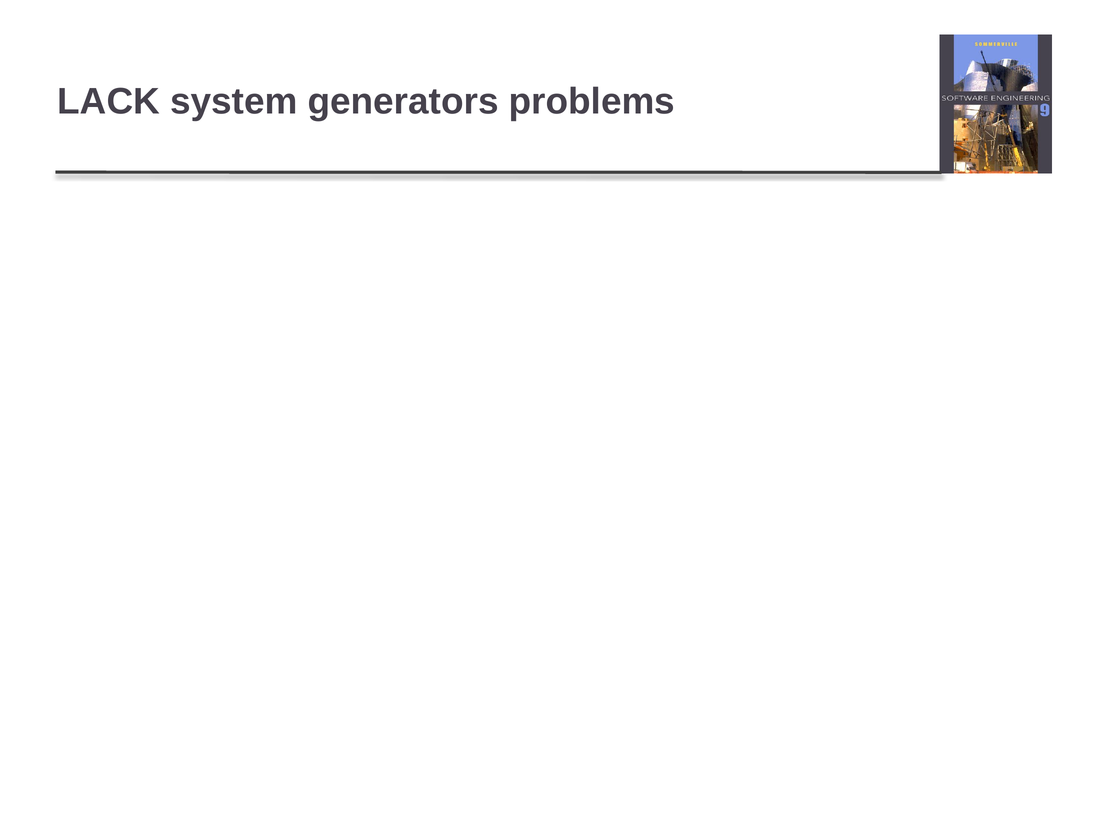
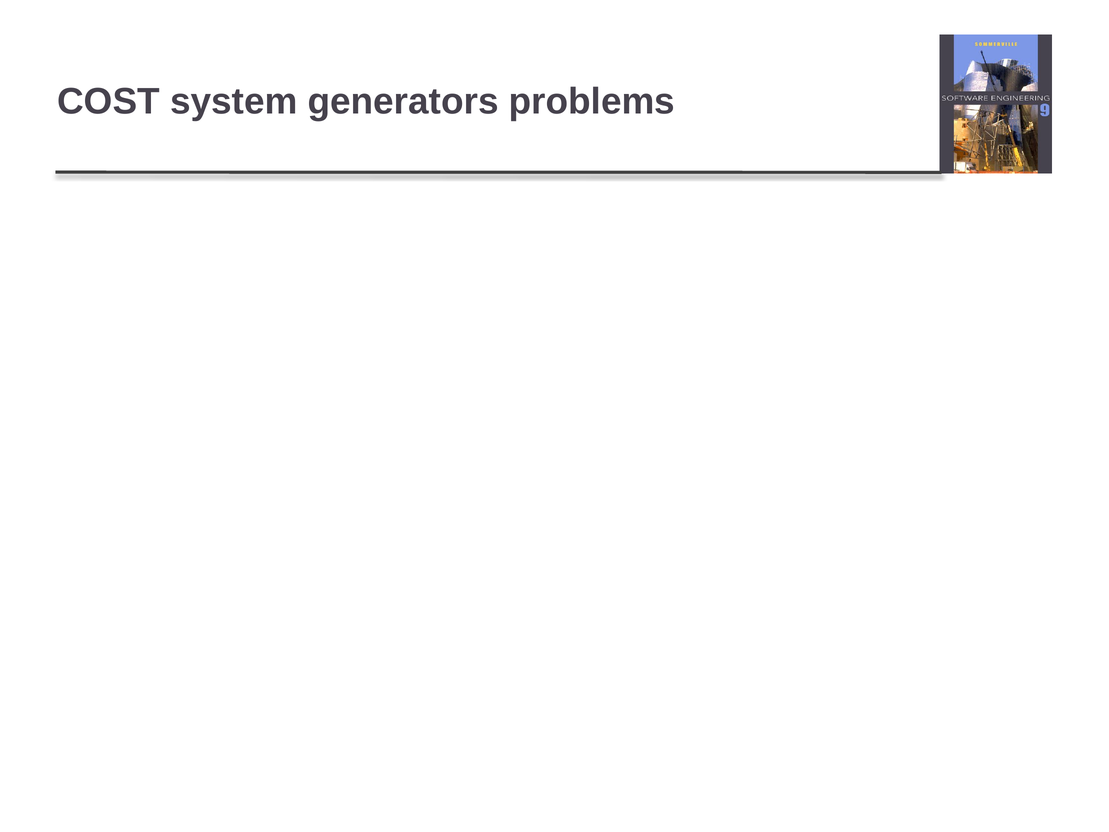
LACK at (109, 102): LACK -> COST
